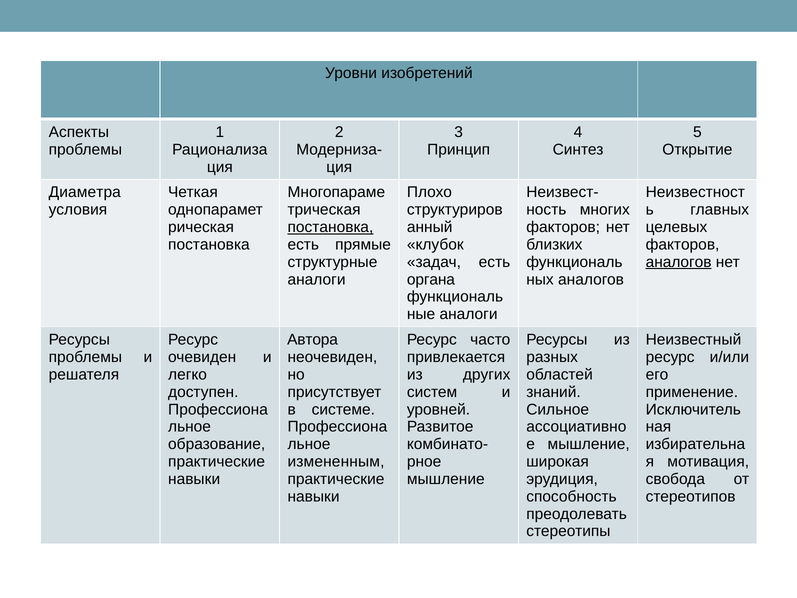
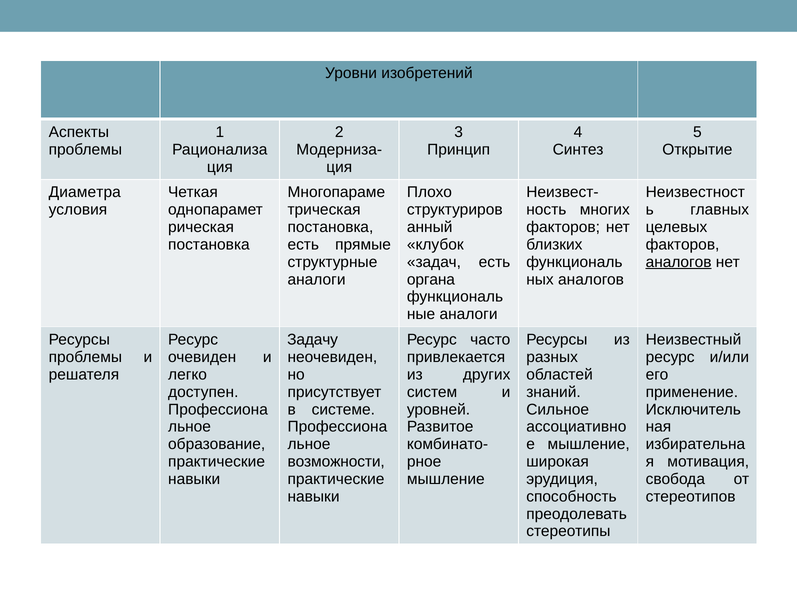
постановка at (330, 227) underline: present -> none
Автора: Автора -> Задачу
измененным: измененным -> возможности
